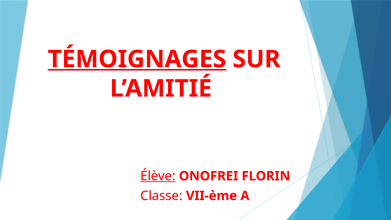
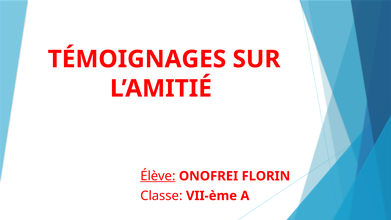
TÉMOIGNAGES underline: present -> none
